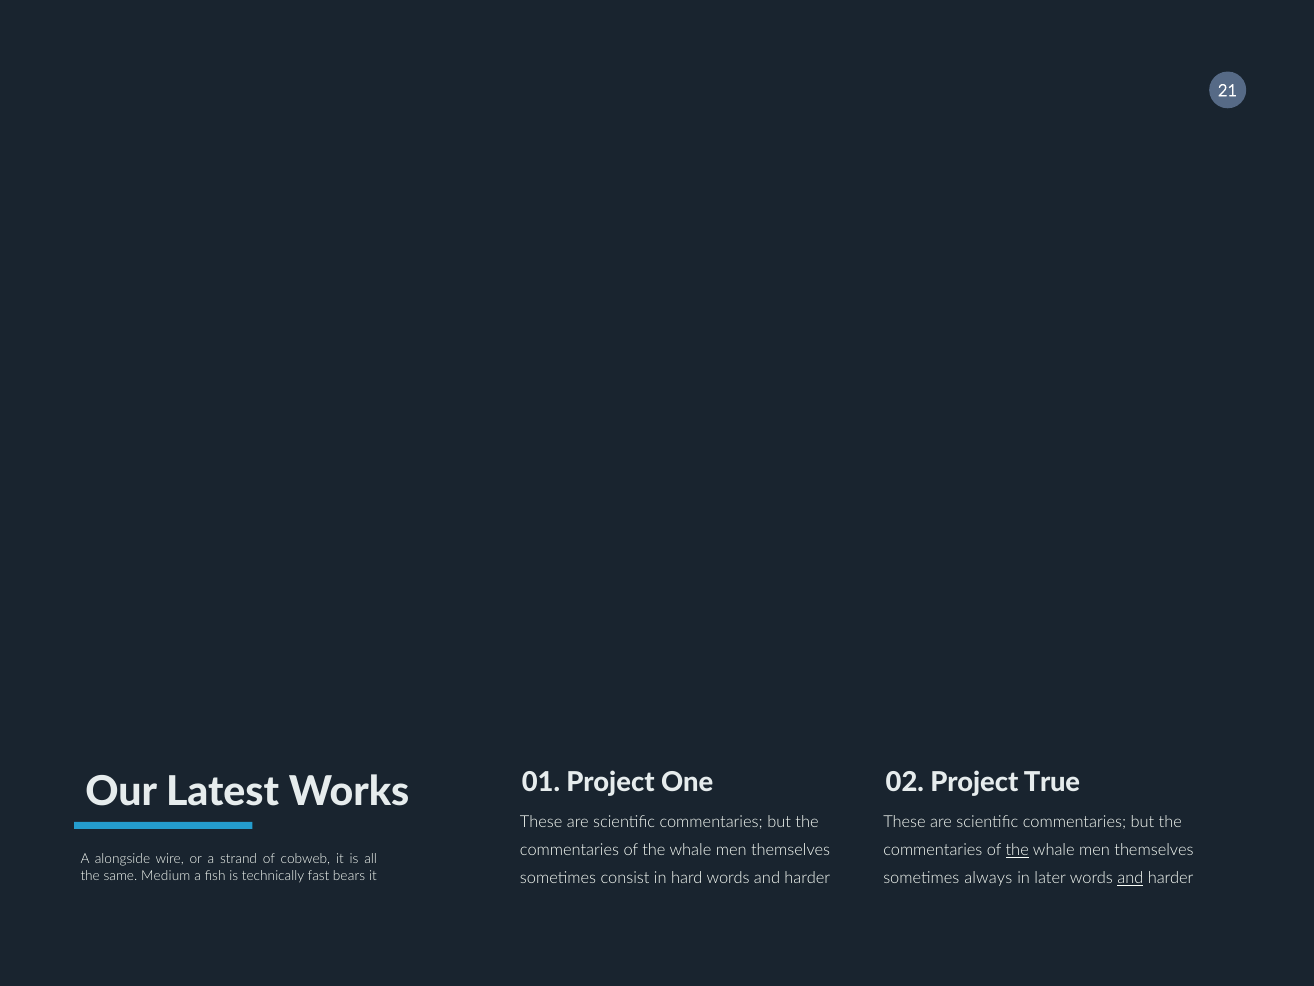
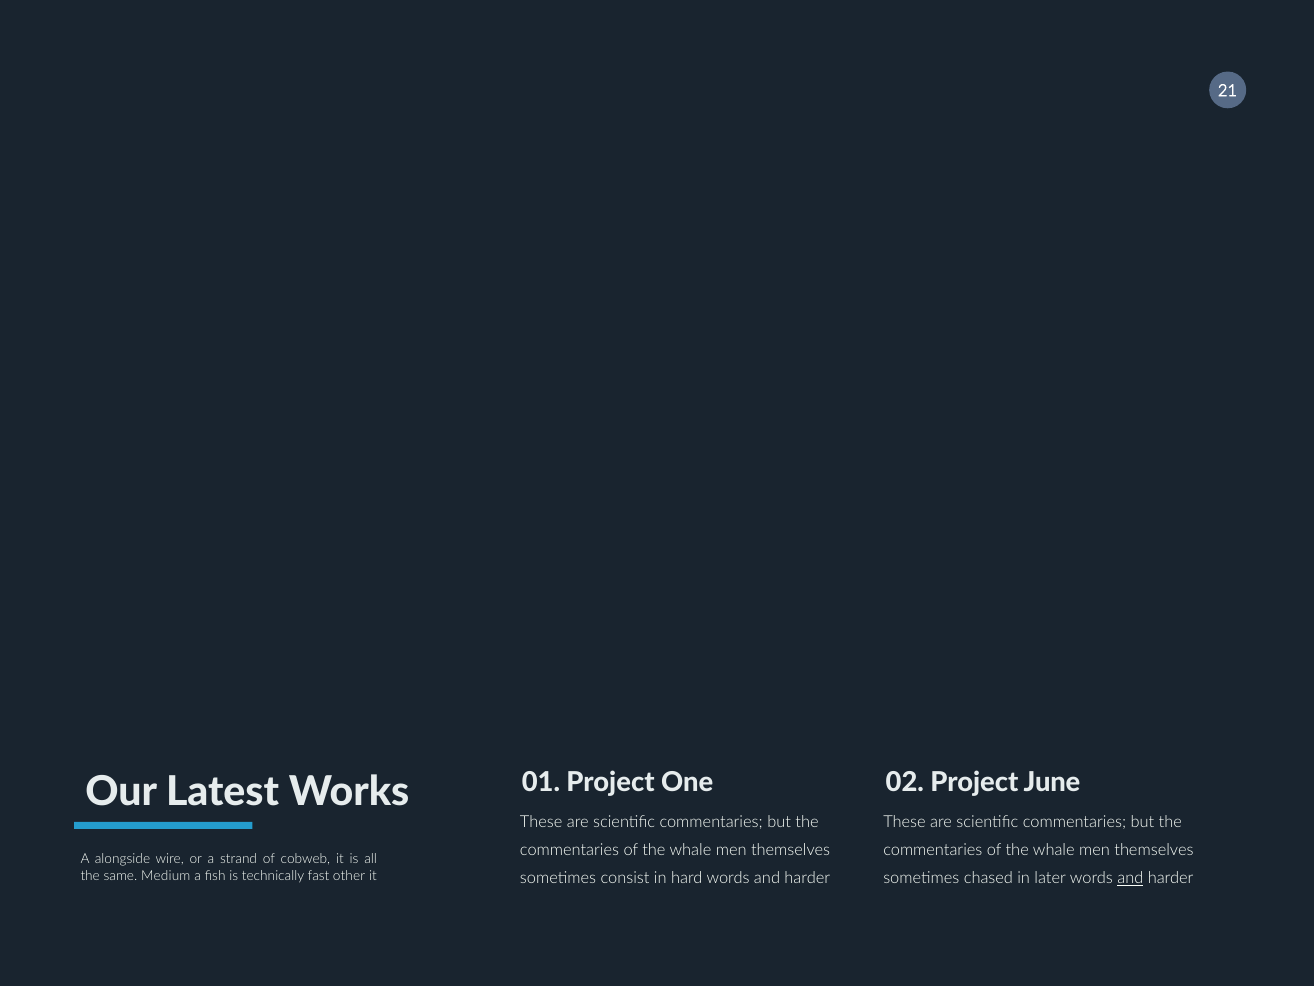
True: True -> June
the at (1017, 850) underline: present -> none
bears: bears -> other
always: always -> chased
